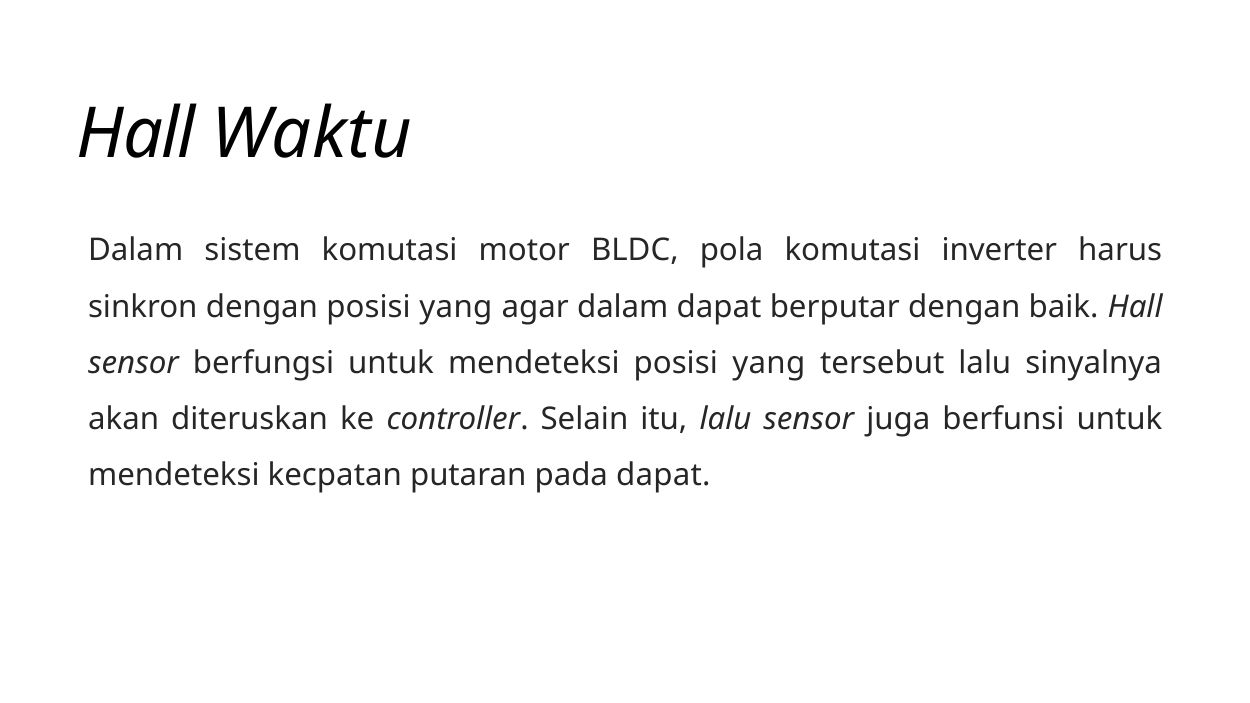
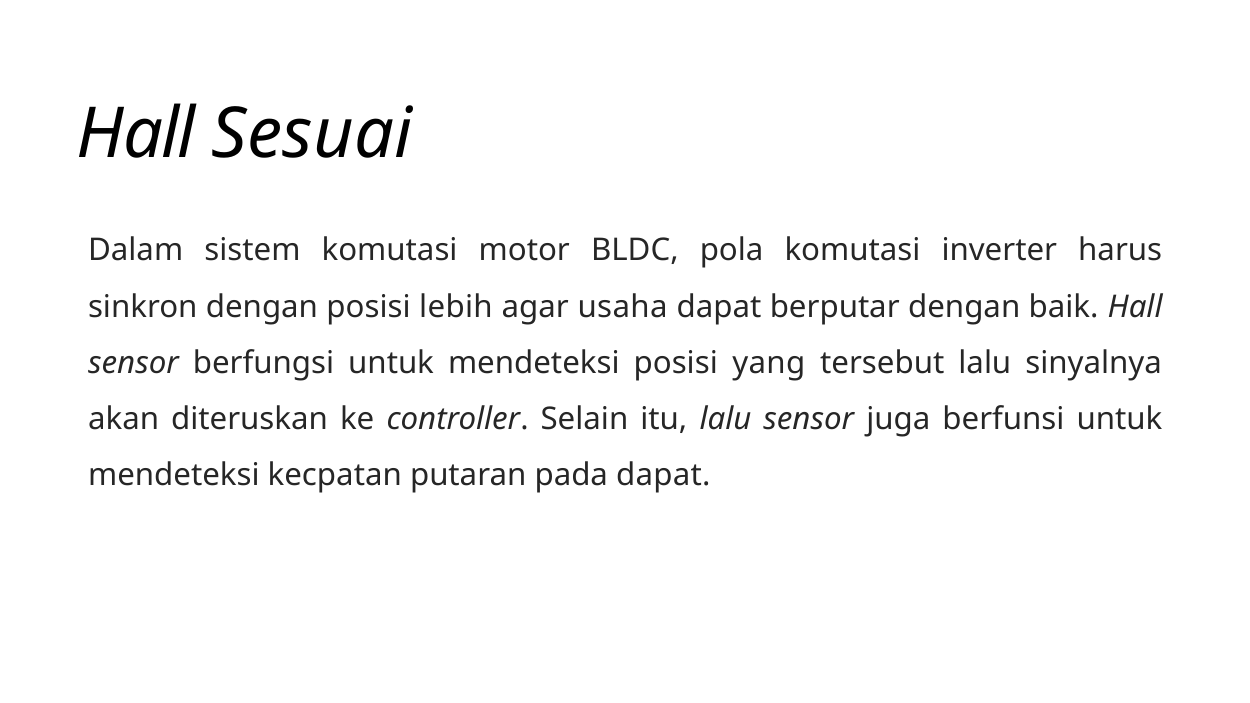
Waktu: Waktu -> Sesuai
dengan posisi yang: yang -> lebih
agar dalam: dalam -> usaha
